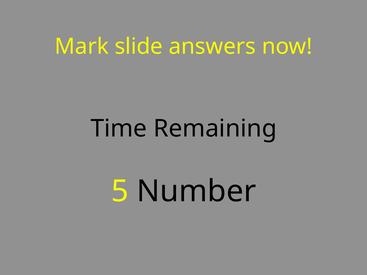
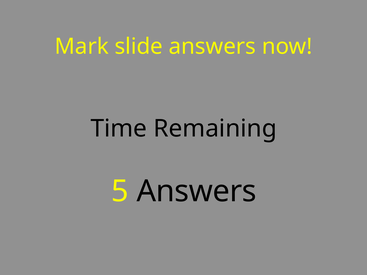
5 Number: Number -> Answers
